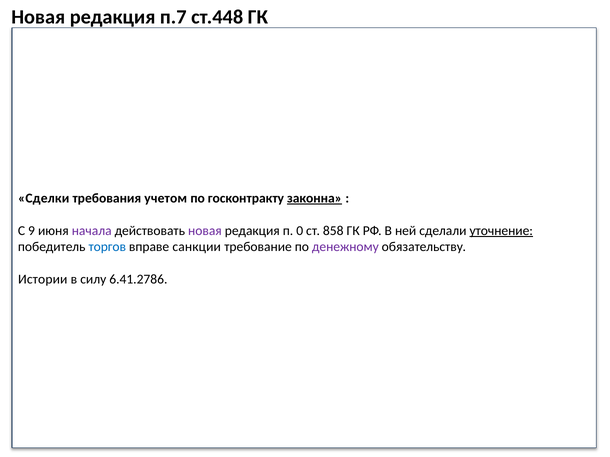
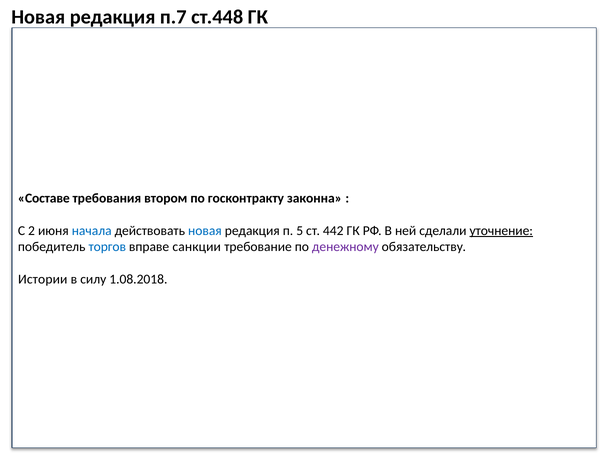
Сделки: Сделки -> Составе
учетом: учетом -> втором
законна underline: present -> none
9: 9 -> 2
начала colour: purple -> blue
новая at (205, 231) colour: purple -> blue
0: 0 -> 5
858: 858 -> 442
6.41.2786: 6.41.2786 -> 1.08.2018
